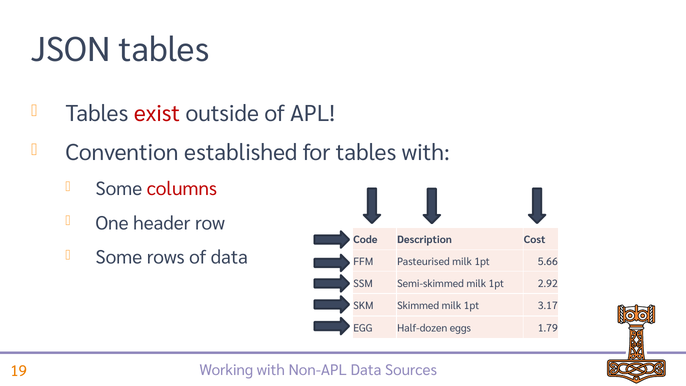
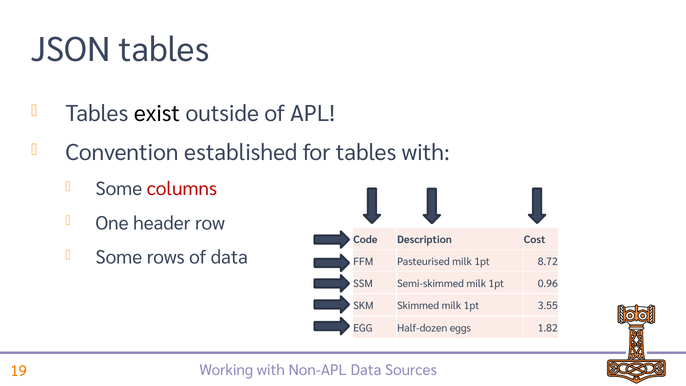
exist colour: red -> black
5.66: 5.66 -> 8.72
2.92: 2.92 -> 0.96
3.17: 3.17 -> 3.55
1.79: 1.79 -> 1.82
